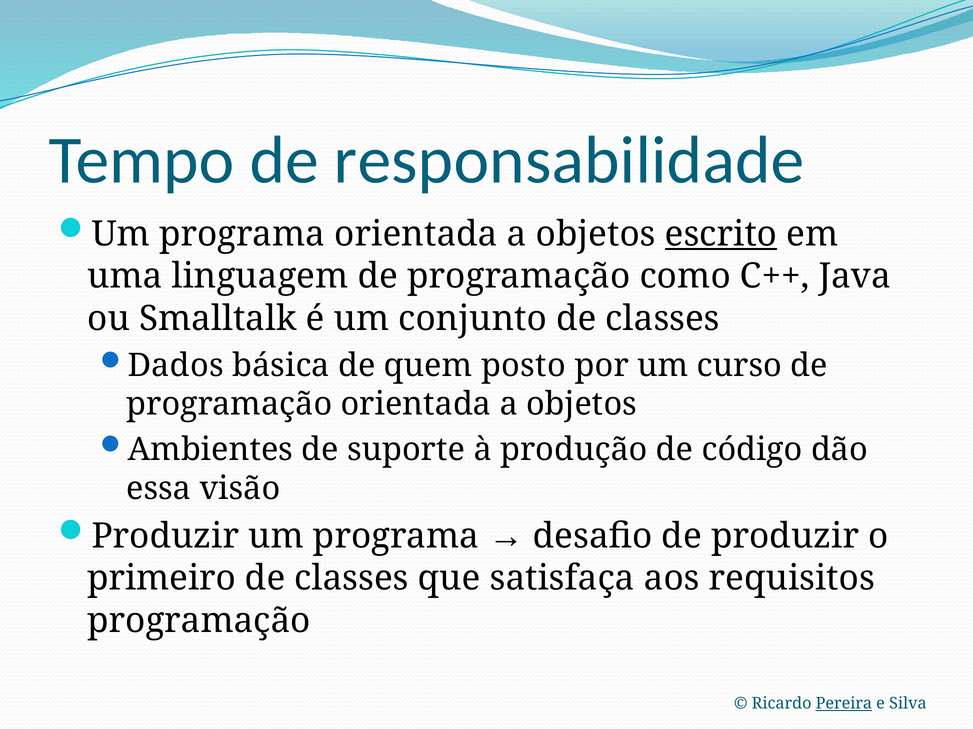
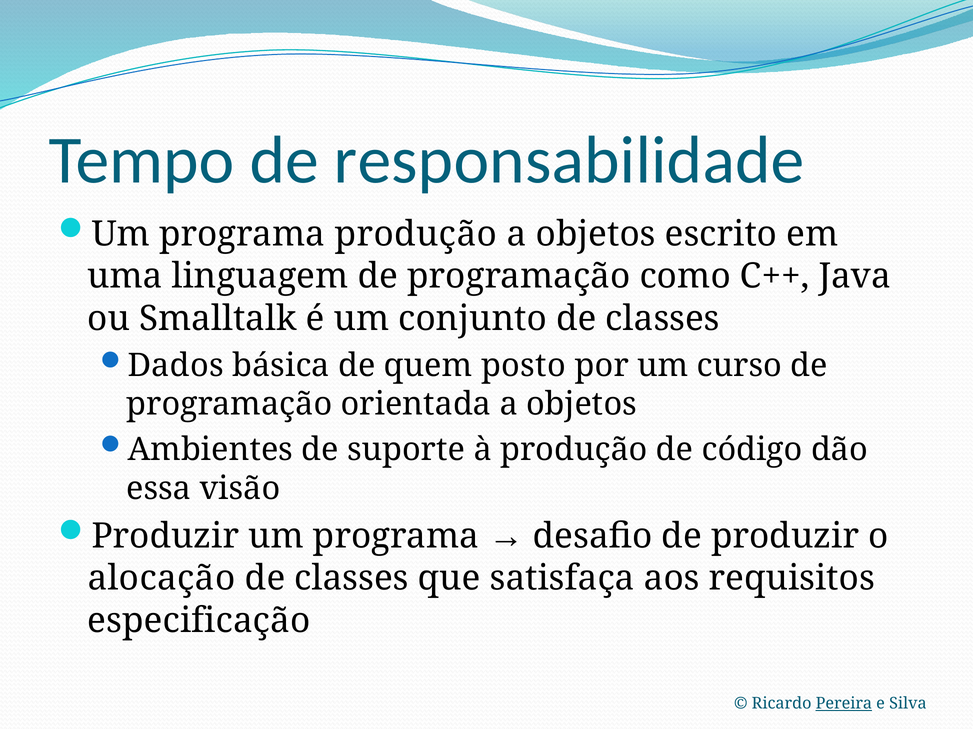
programa orientada: orientada -> produção
escrito underline: present -> none
primeiro: primeiro -> alocação
programação at (199, 621): programação -> especificação
